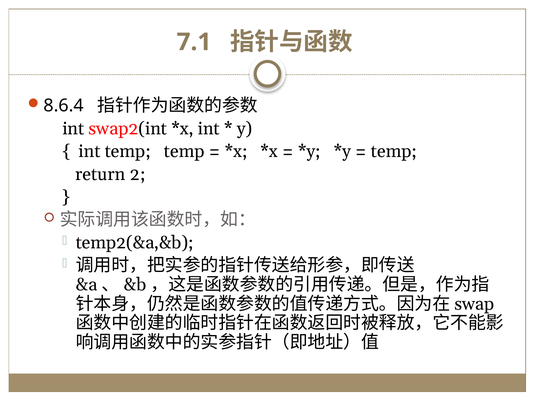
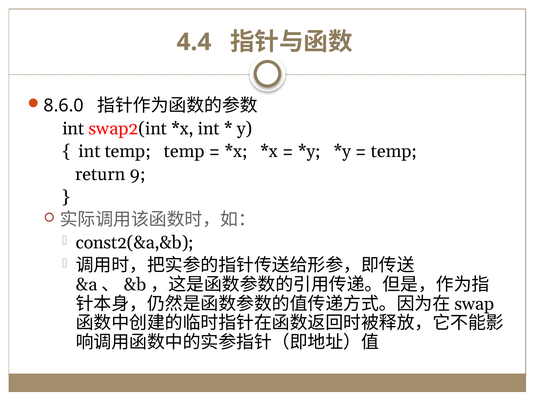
7.1: 7.1 -> 4.4
8.6.4: 8.6.4 -> 8.6.0
2: 2 -> 9
temp2(&a,&b: temp2(&a,&b -> const2(&a,&b
